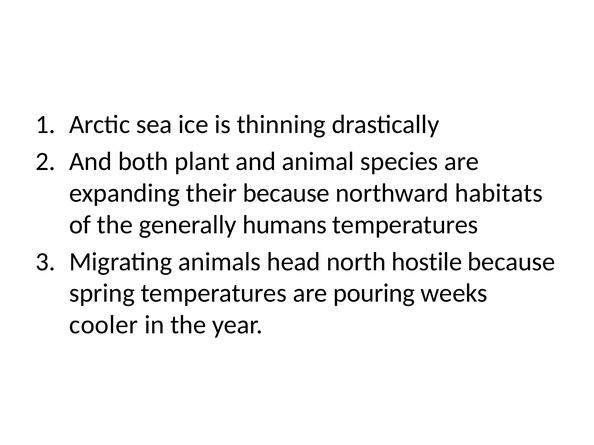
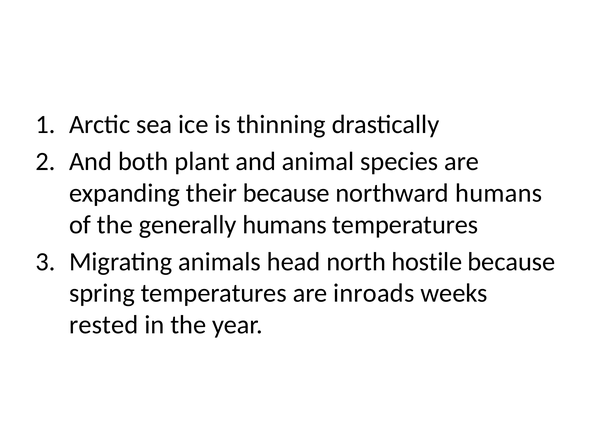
northward habitats: habitats -> humans
pouring: pouring -> inroads
cooler: cooler -> rested
